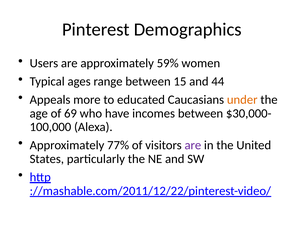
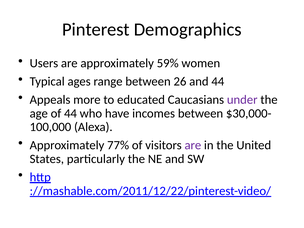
15: 15 -> 26
under colour: orange -> purple
of 69: 69 -> 44
